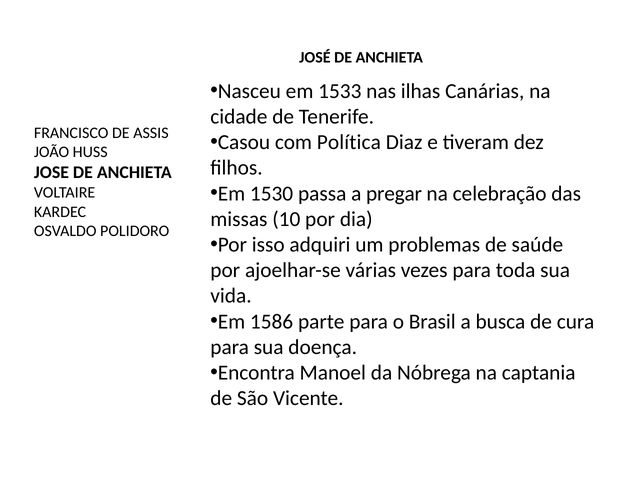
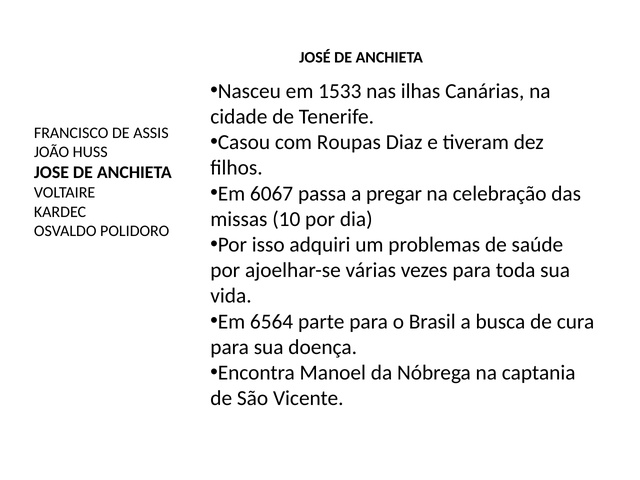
Política: Política -> Roupas
1530: 1530 -> 6067
1586: 1586 -> 6564
